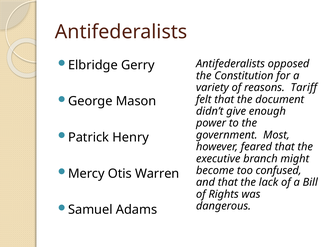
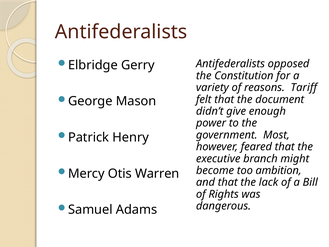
confused: confused -> ambition
